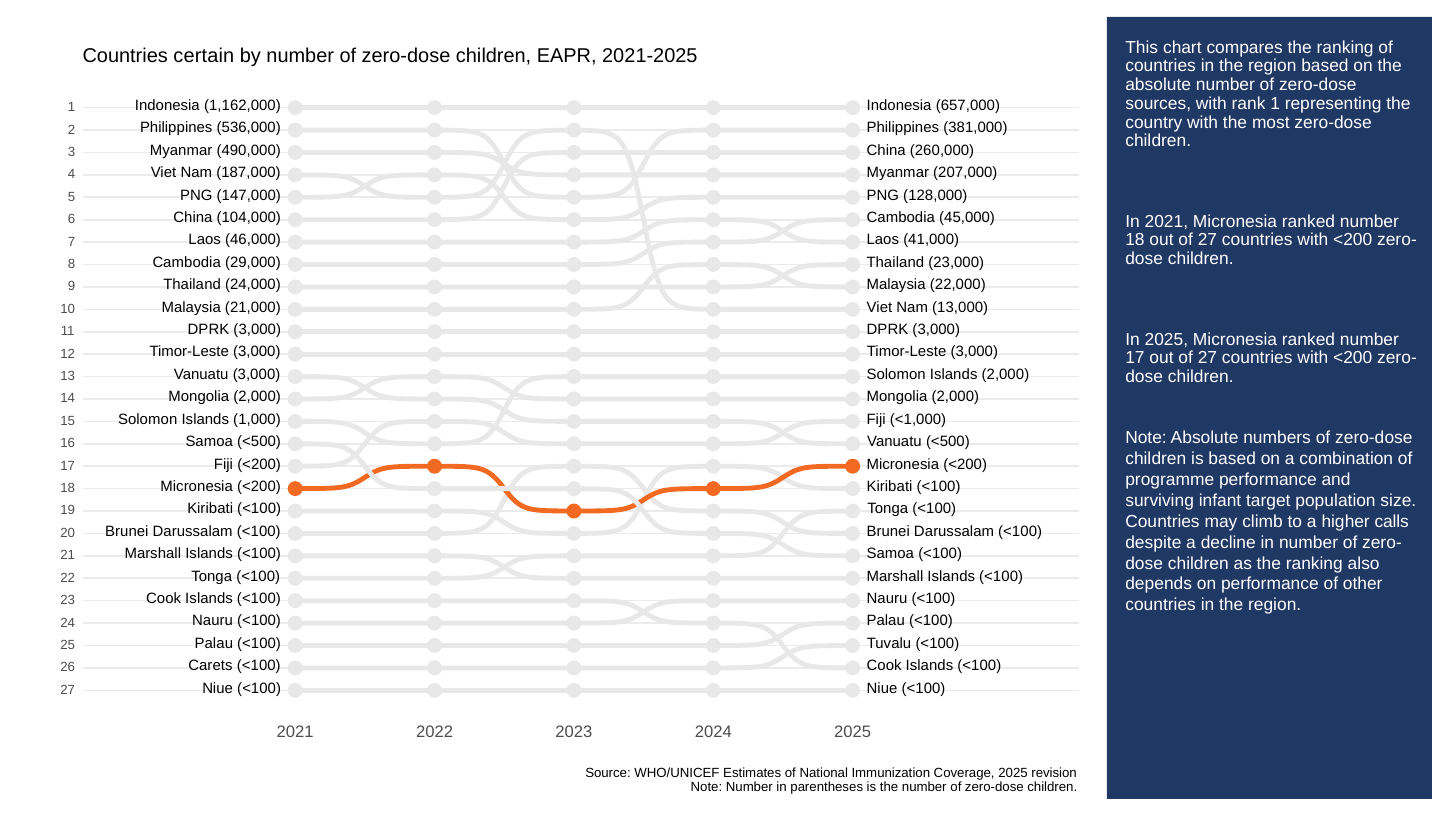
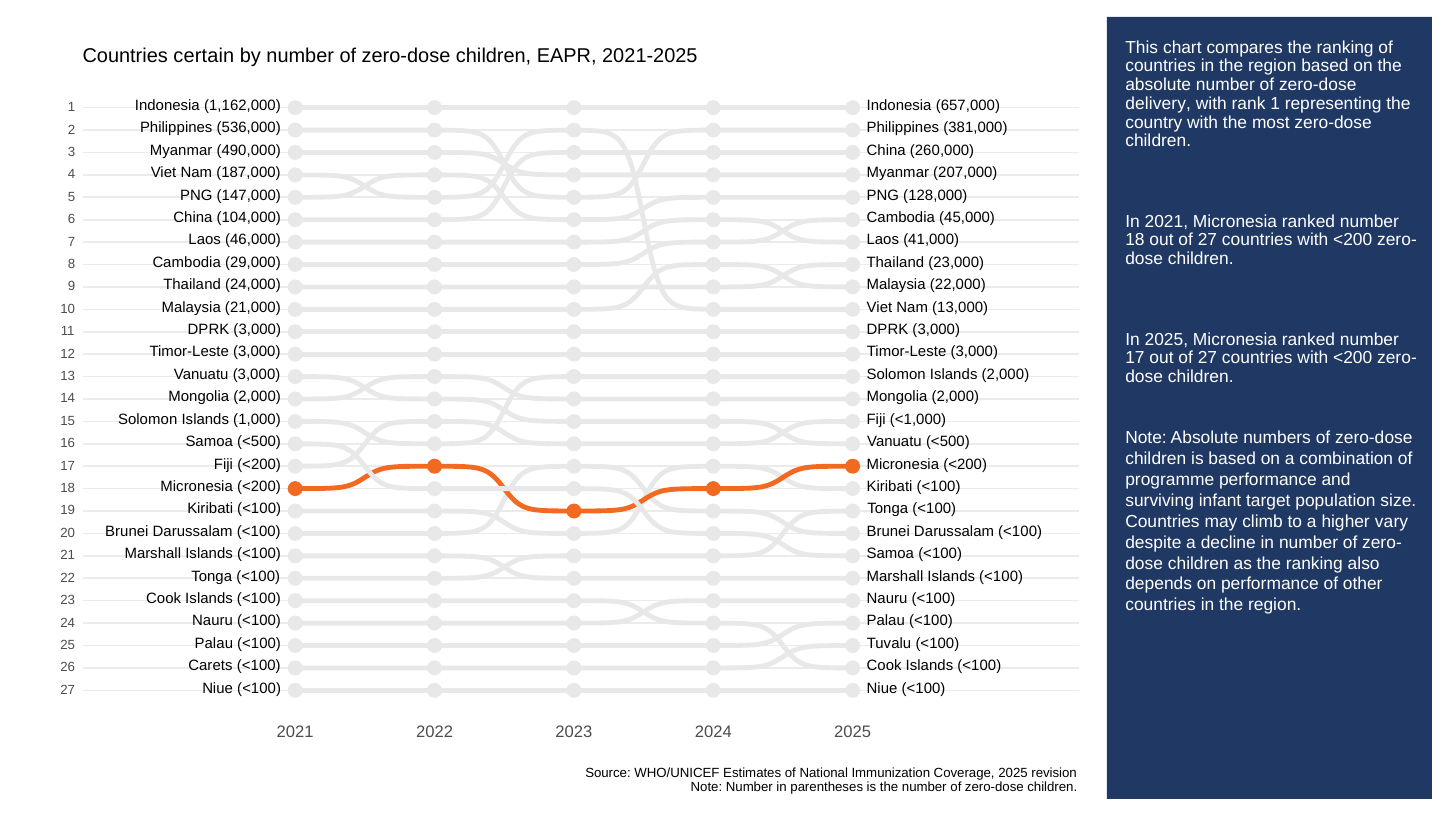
sources: sources -> delivery
calls: calls -> vary
